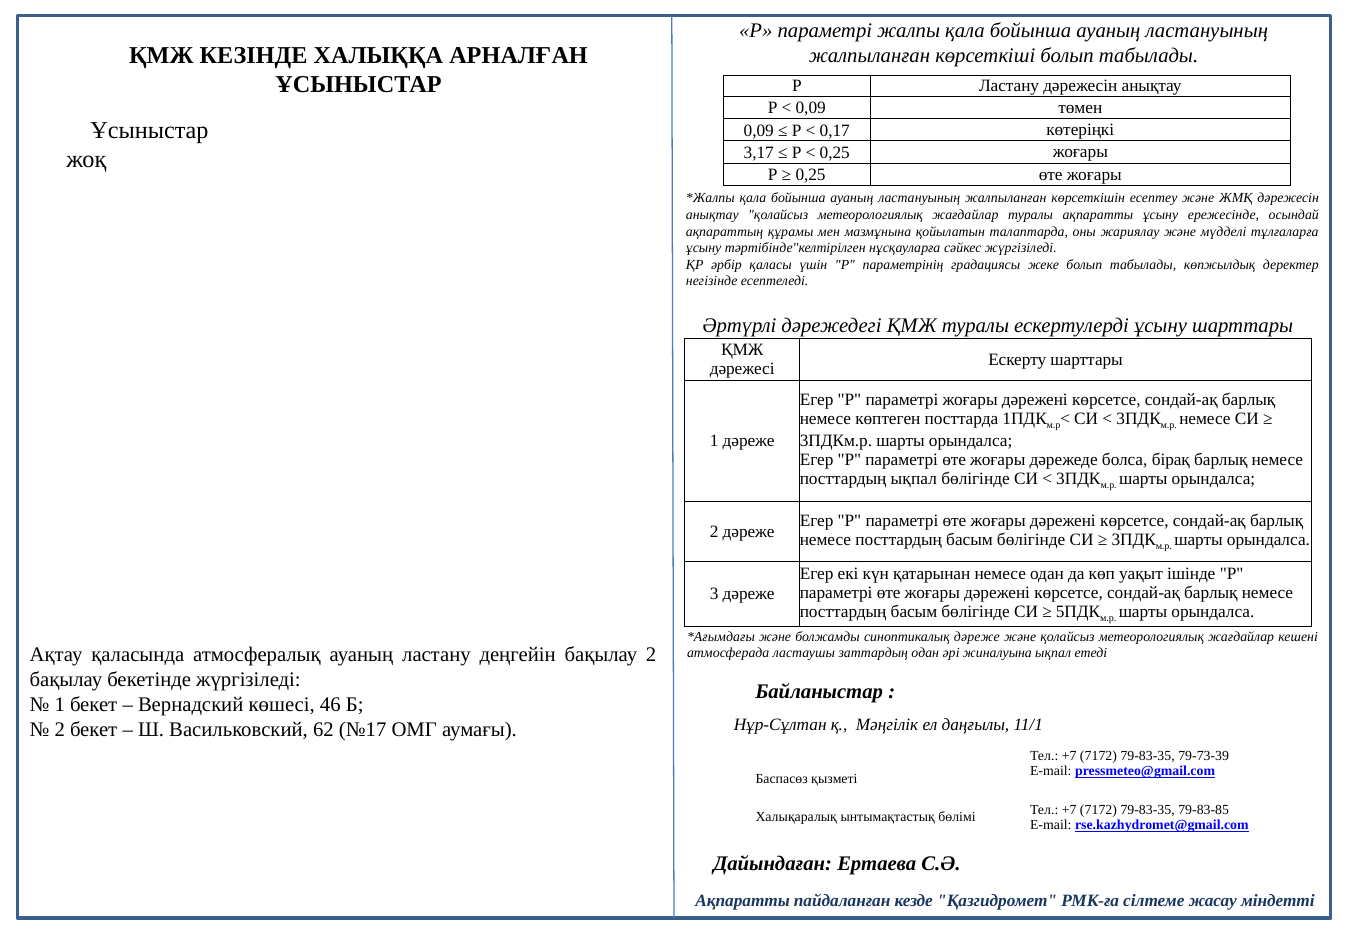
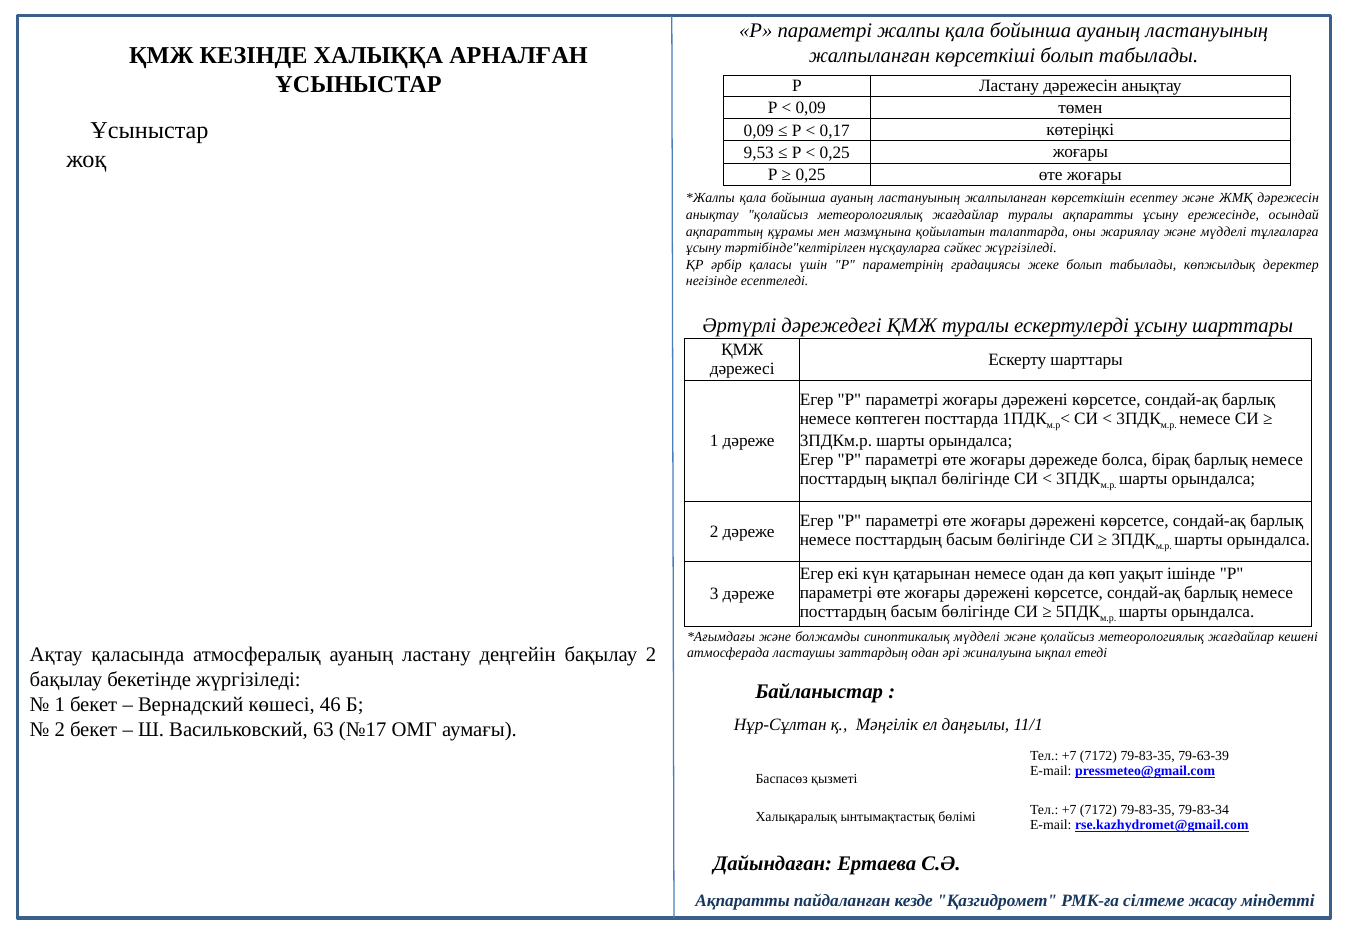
3,17: 3,17 -> 9,53
синоптикалық дәреже: дәреже -> мүдделі
62: 62 -> 63
79-73-39: 79-73-39 -> 79-63-39
79-83-85: 79-83-85 -> 79-83-34
